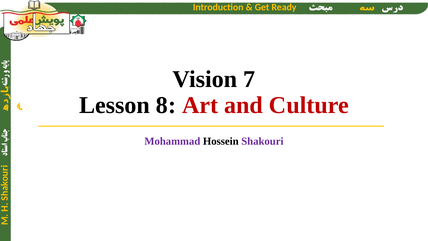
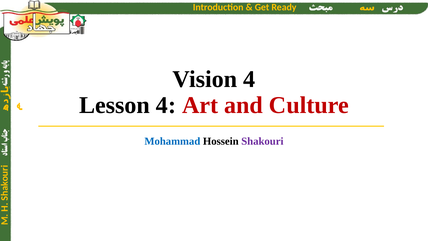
Vision 7: 7 -> 4
Lesson 8: 8 -> 4
Mohammad colour: purple -> blue
